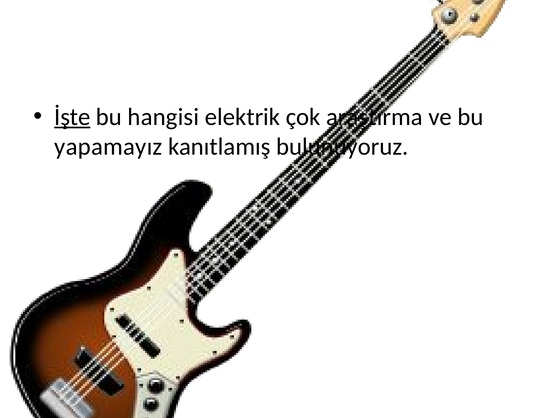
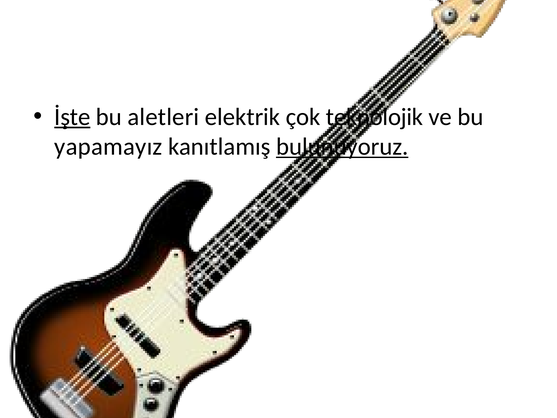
hangisi: hangisi -> aletleri
araştırma: araştırma -> teknolojik
bulunuyoruz underline: none -> present
